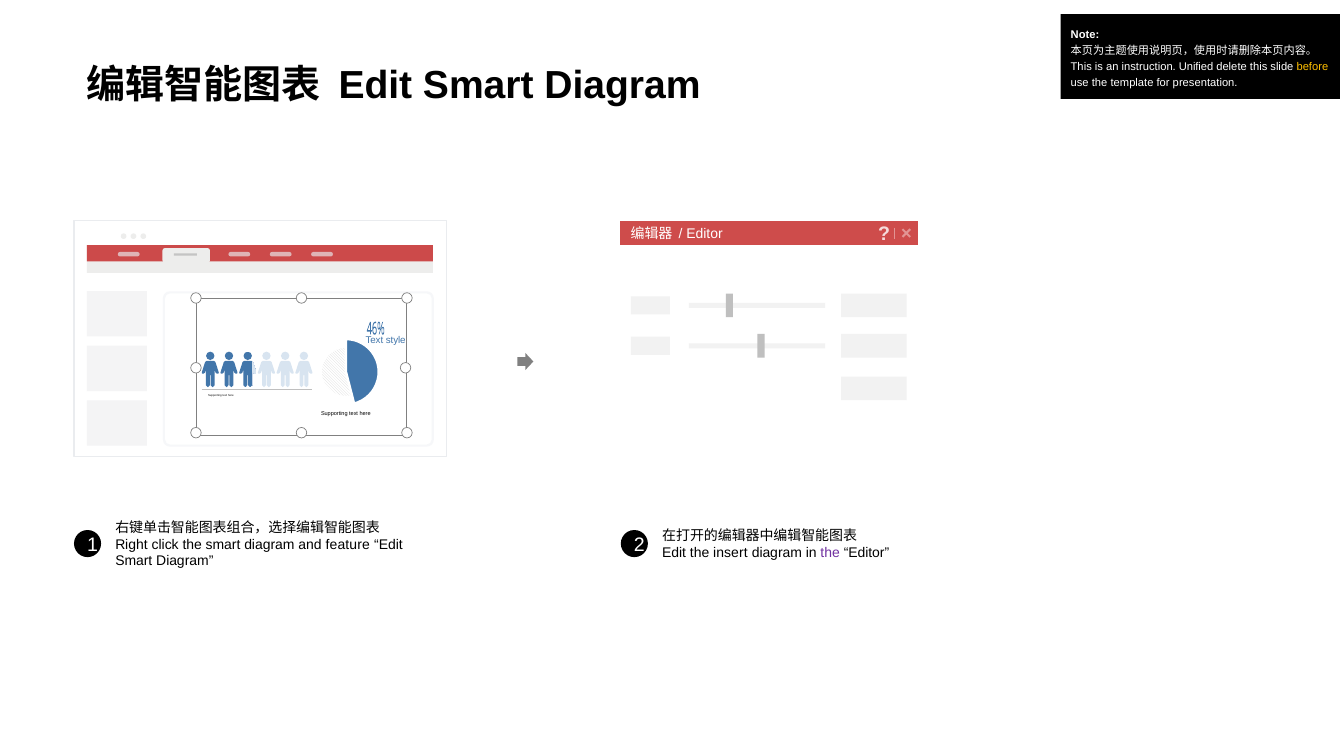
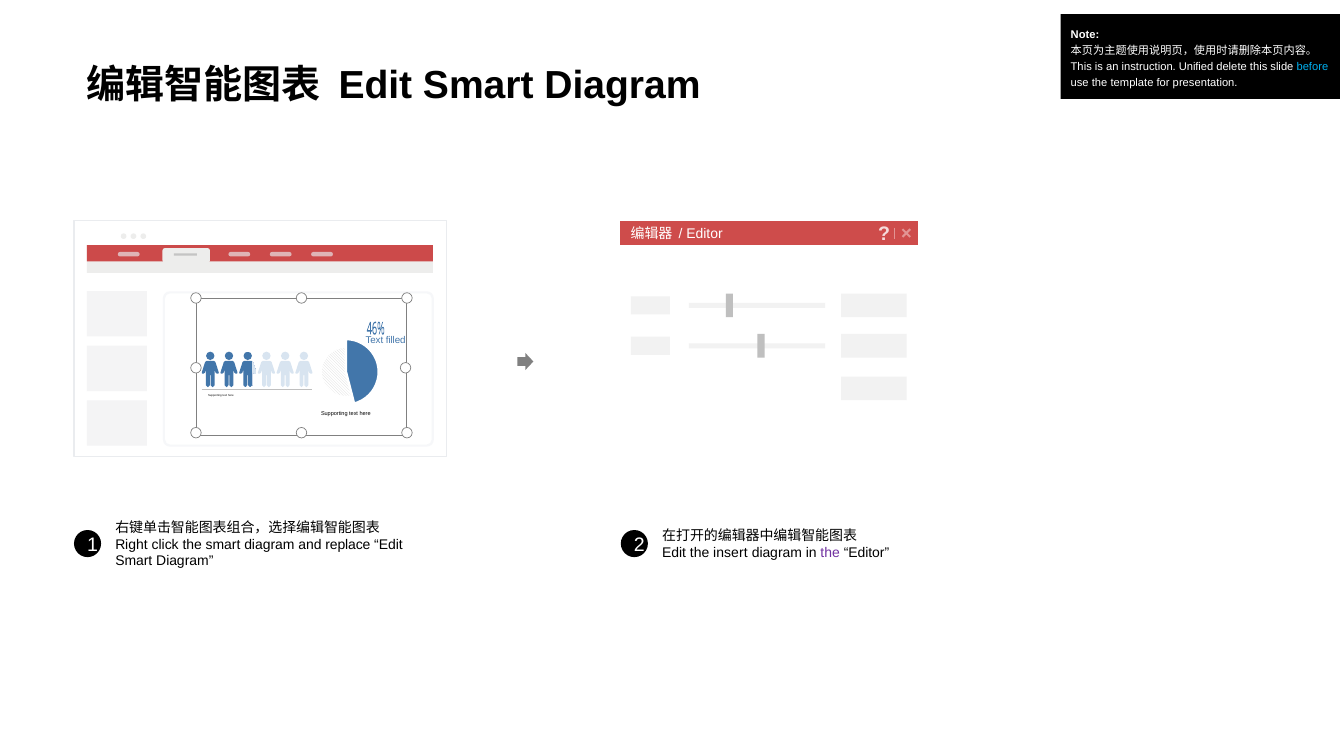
before colour: yellow -> light blue
style: style -> filled
feature: feature -> replace
